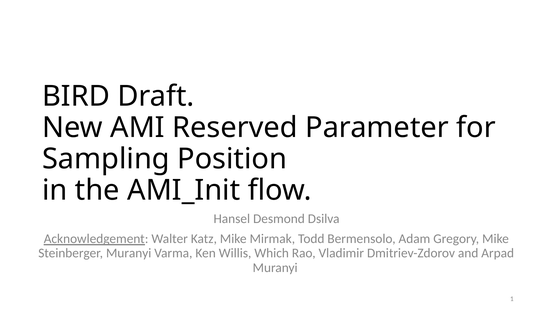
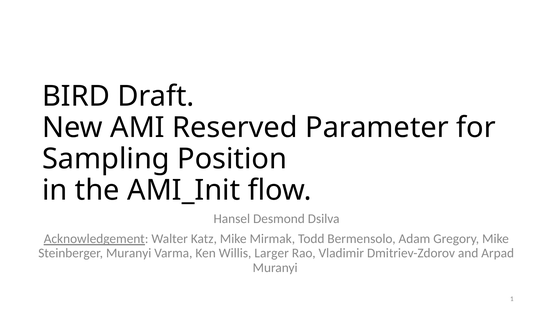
Which: Which -> Larger
